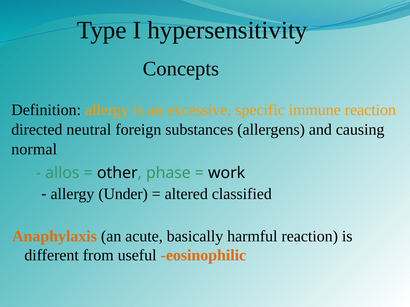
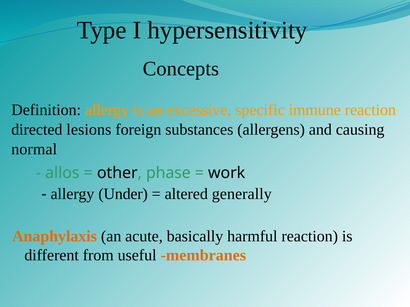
neutral: neutral -> lesions
classified: classified -> generally
eosinophilic: eosinophilic -> membranes
